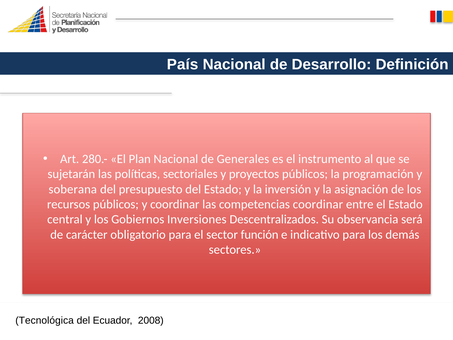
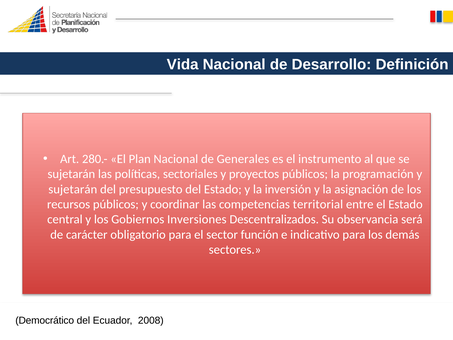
País: País -> Vida
soberana at (73, 189): soberana -> sujetarán
competencias coordinar: coordinar -> territorial
Tecnológica: Tecnológica -> Democrático
